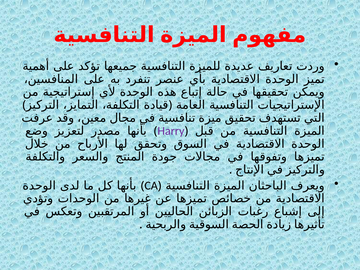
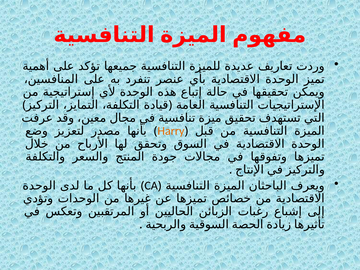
Harry colour: purple -> orange
